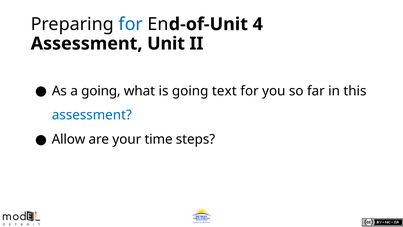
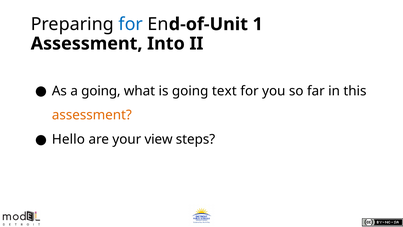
4: 4 -> 1
Unit: Unit -> Into
assessment at (92, 115) colour: blue -> orange
Allow: Allow -> Hello
time: time -> view
